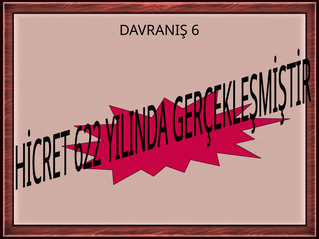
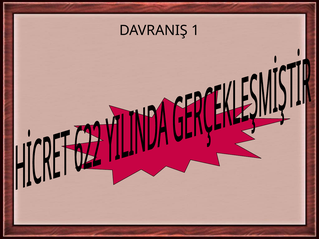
6: 6 -> 1
